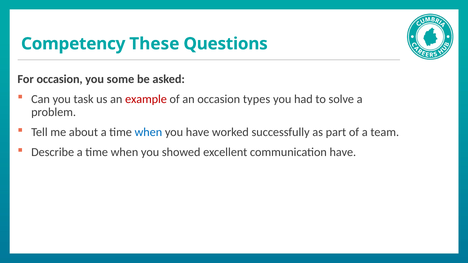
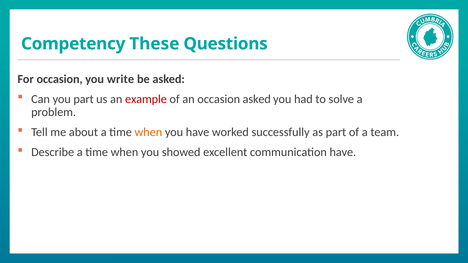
some: some -> write
you task: task -> part
occasion types: types -> asked
when at (148, 132) colour: blue -> orange
